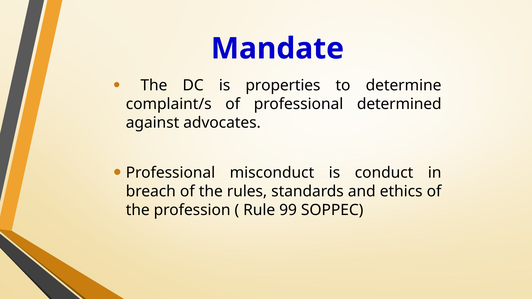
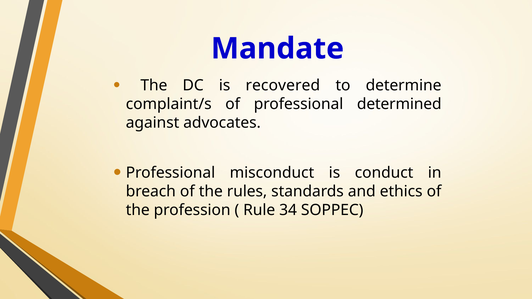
properties: properties -> recovered
99: 99 -> 34
